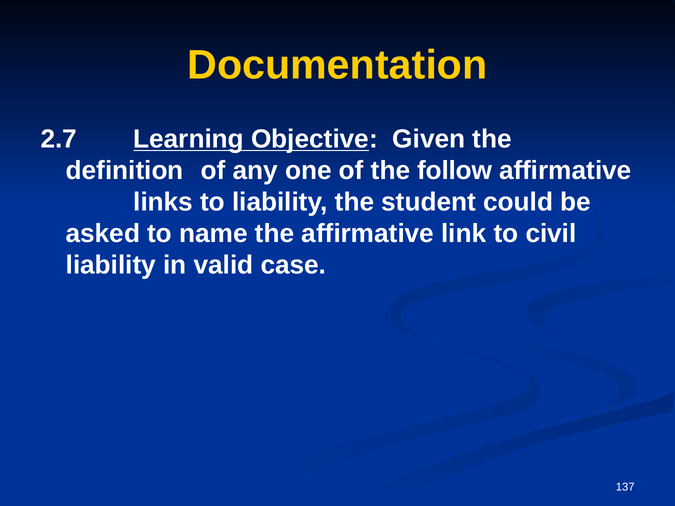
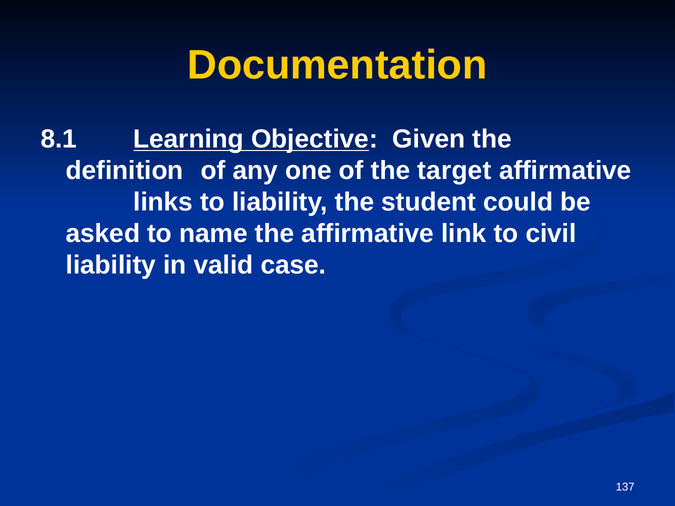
2.7: 2.7 -> 8.1
follow: follow -> target
